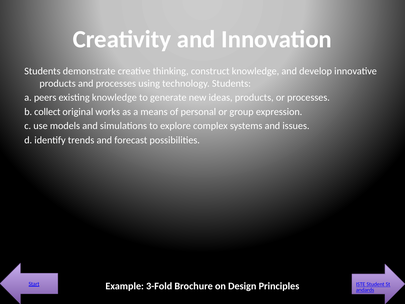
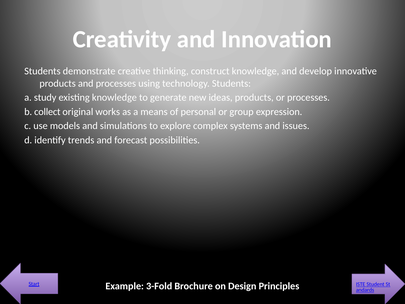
peers: peers -> study
